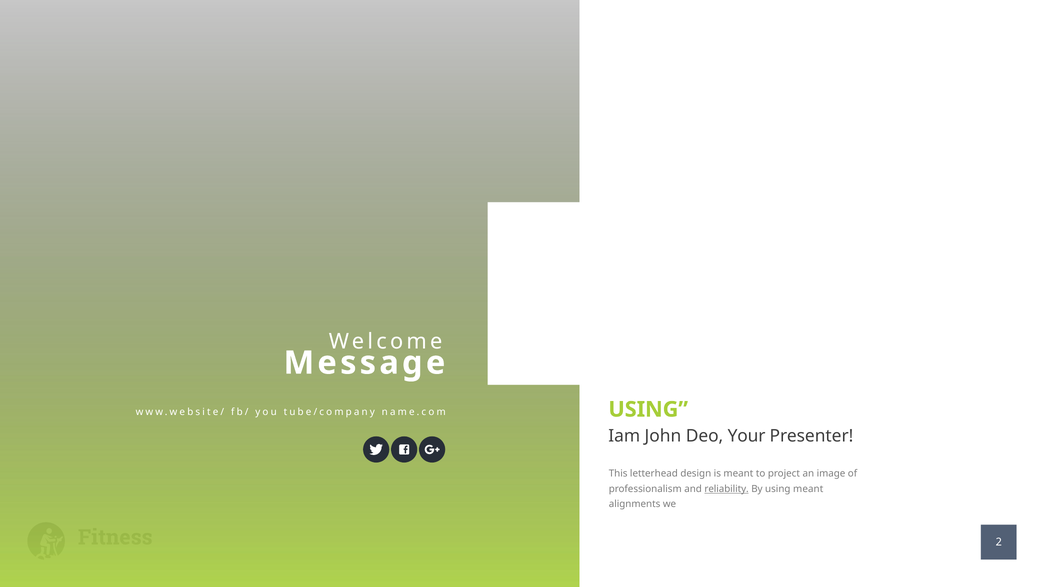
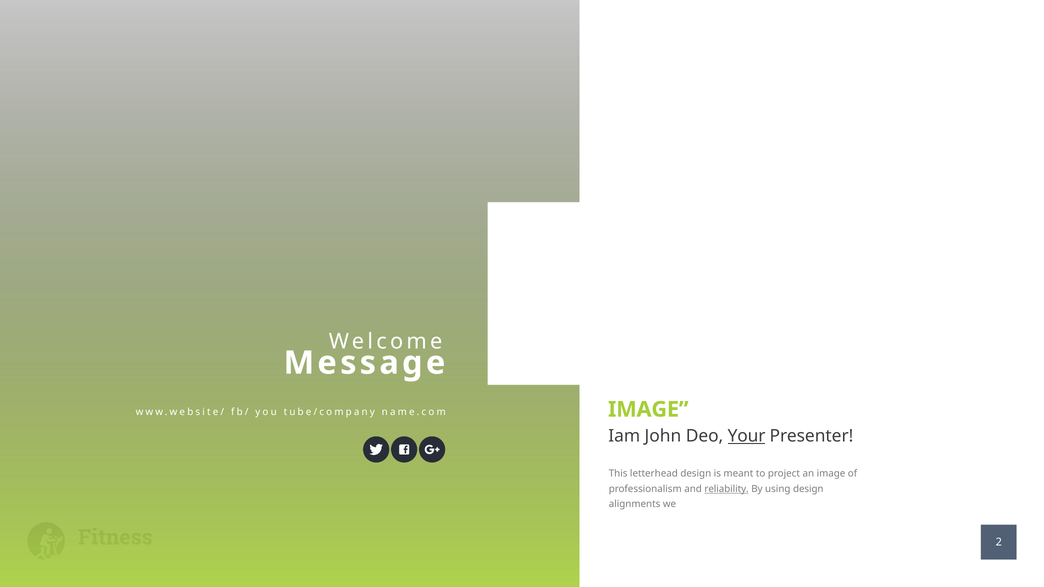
USING at (648, 410): USING -> IMAGE
Your underline: none -> present
using meant: meant -> design
